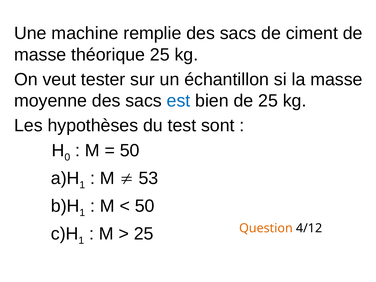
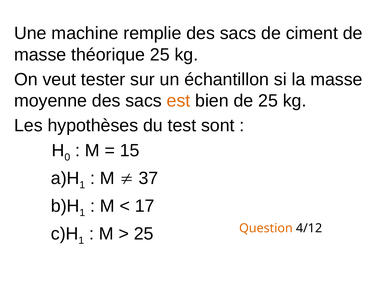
est colour: blue -> orange
50 at (130, 150): 50 -> 15
53: 53 -> 37
50 at (145, 206): 50 -> 17
